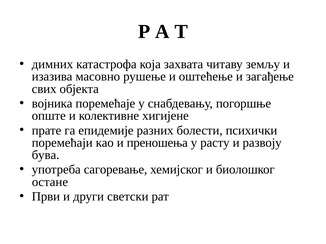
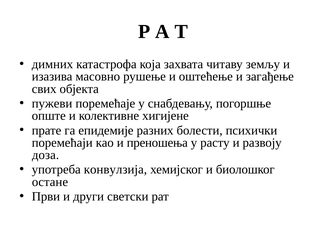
војника: војника -> пужеви
бува: бува -> доза
сагоревање: сагоревање -> конвулзија
